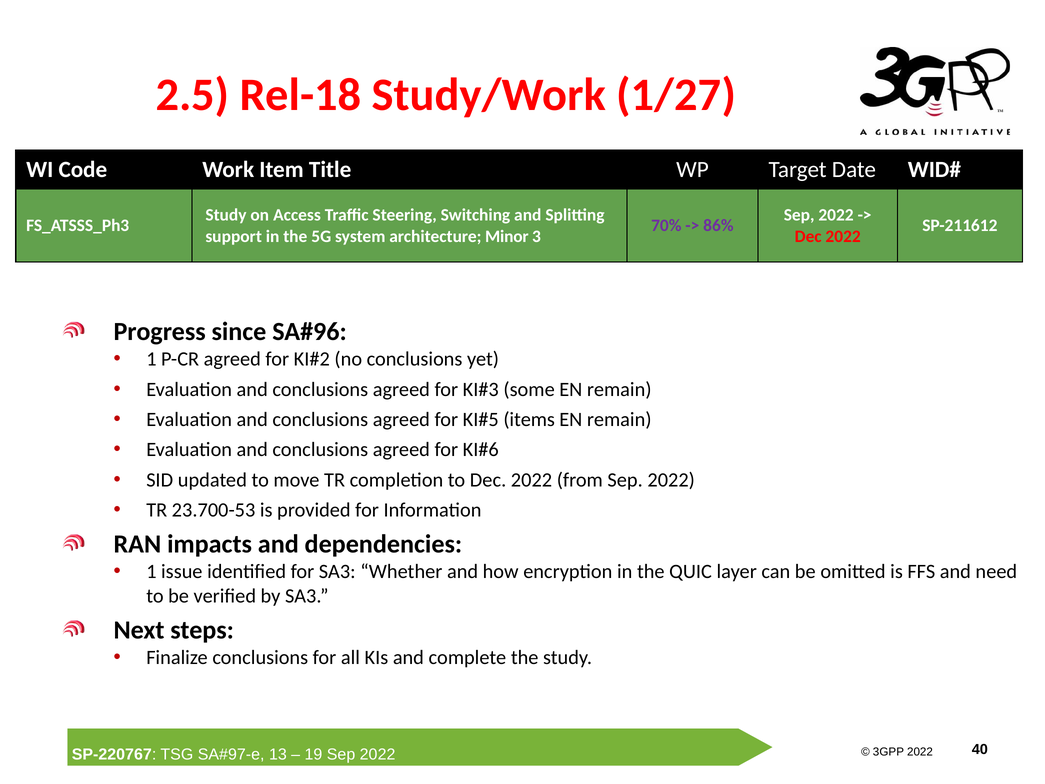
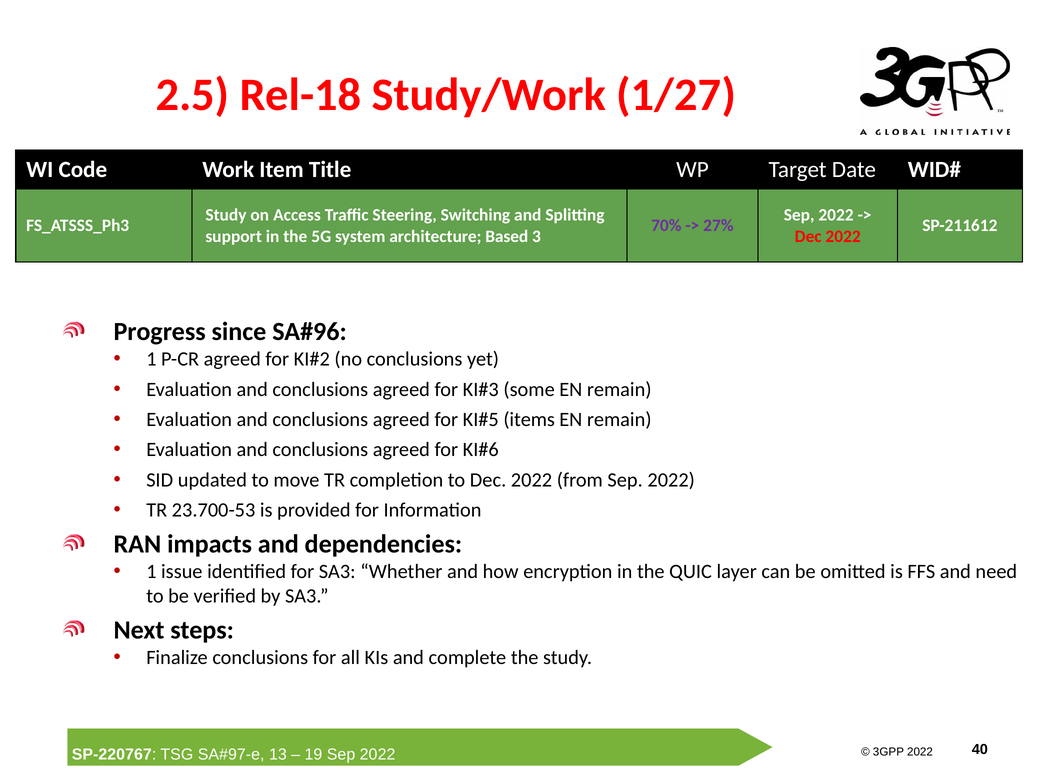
86%: 86% -> 27%
Minor: Minor -> Based
